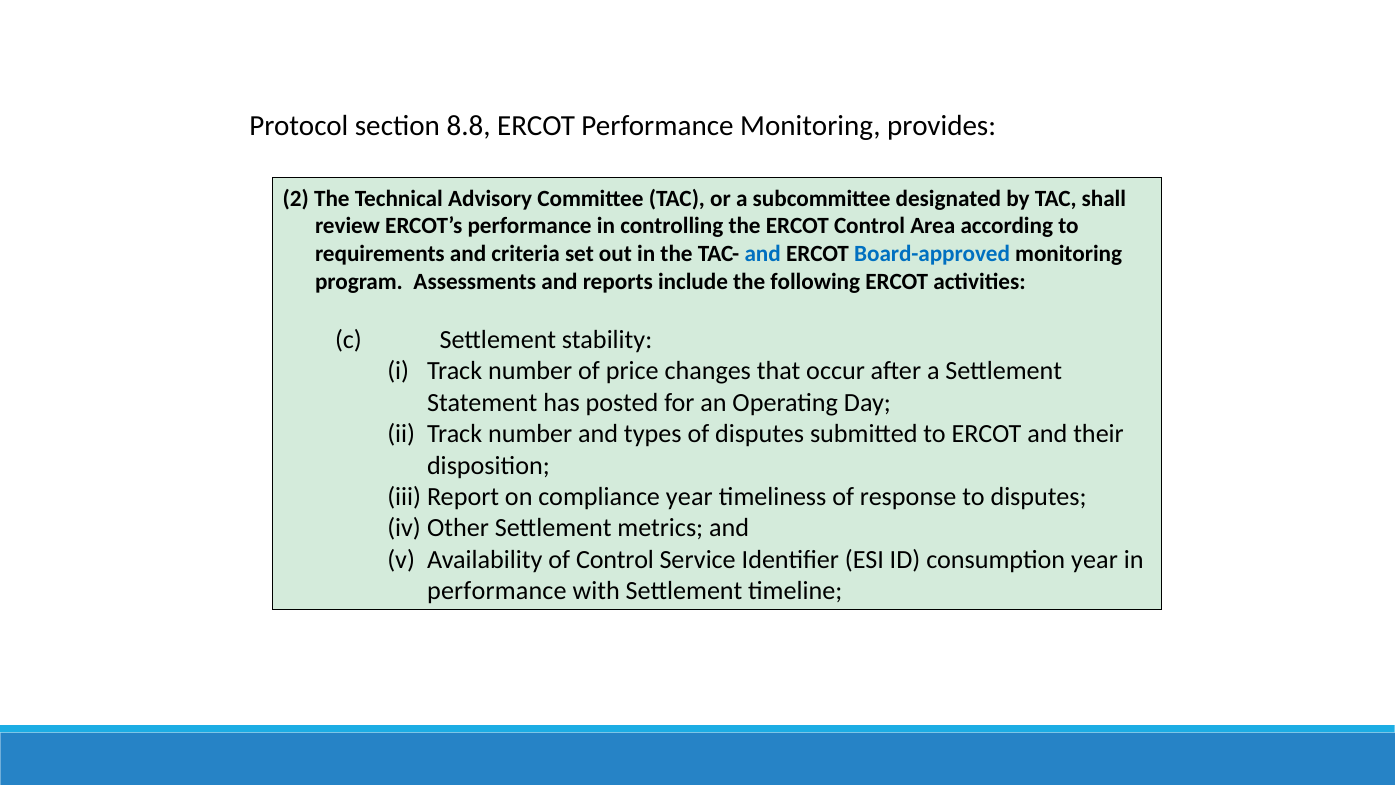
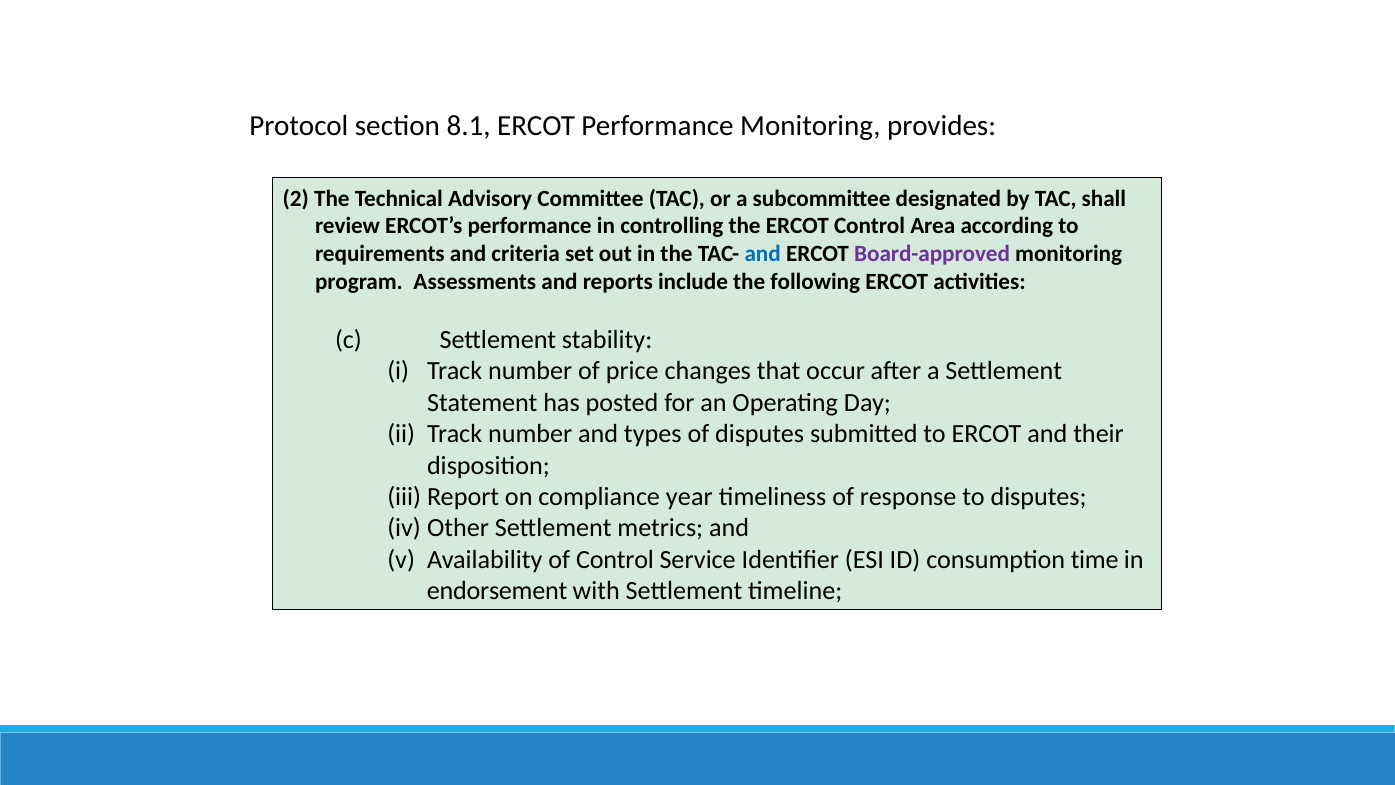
8.8: 8.8 -> 8.1
Board-approved colour: blue -> purple
consumption year: year -> time
performance at (497, 591): performance -> endorsement
